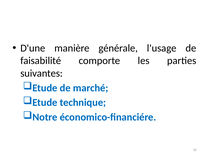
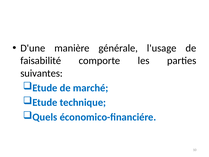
Notre: Notre -> Quels
